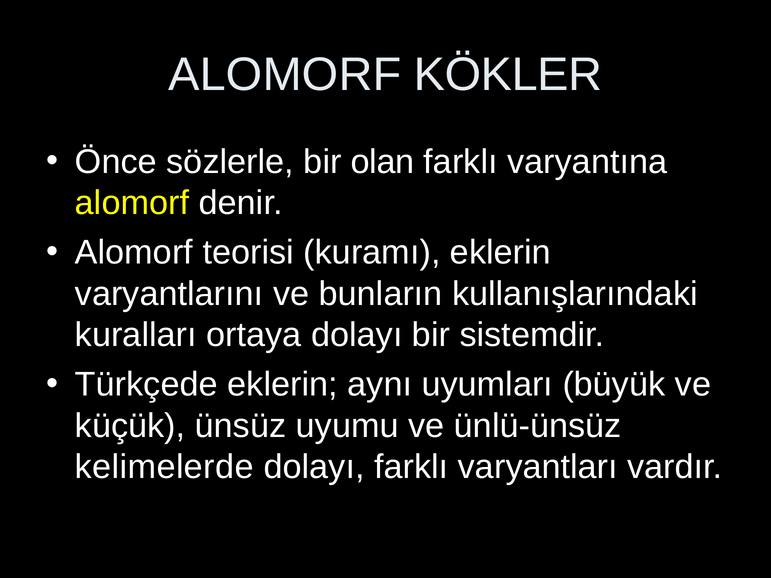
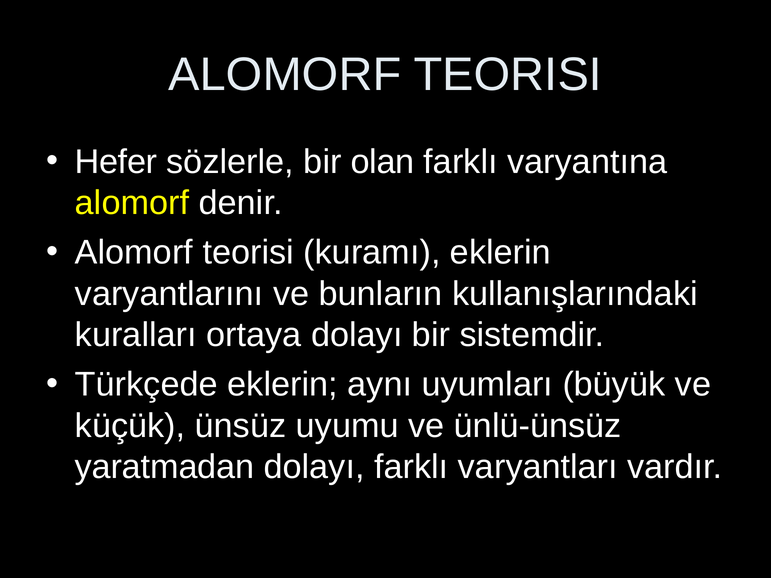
KÖKLER at (508, 75): KÖKLER -> TEORISI
Önce: Önce -> Hefer
kelimelerde: kelimelerde -> yaratmadan
